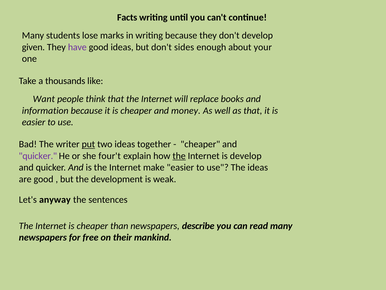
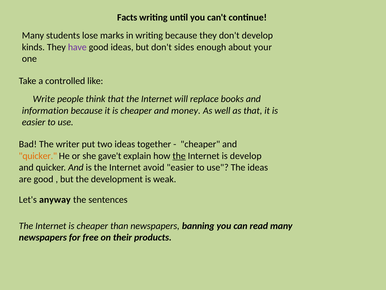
given: given -> kinds
thousands: thousands -> controlled
Want: Want -> Write
put underline: present -> none
quicker at (38, 156) colour: purple -> orange
four't: four't -> gave't
make: make -> avoid
describe: describe -> banning
mankind: mankind -> products
